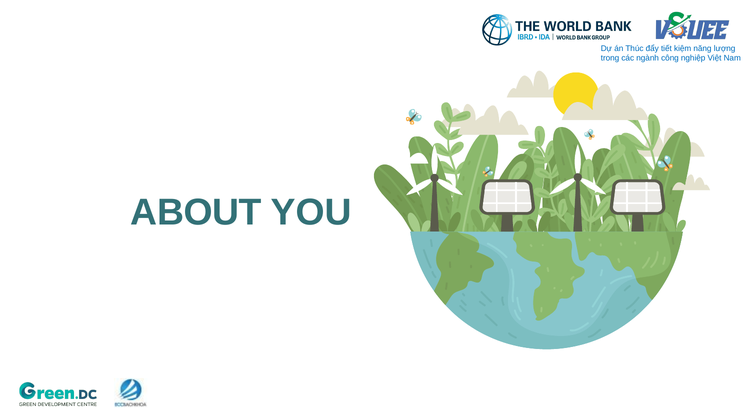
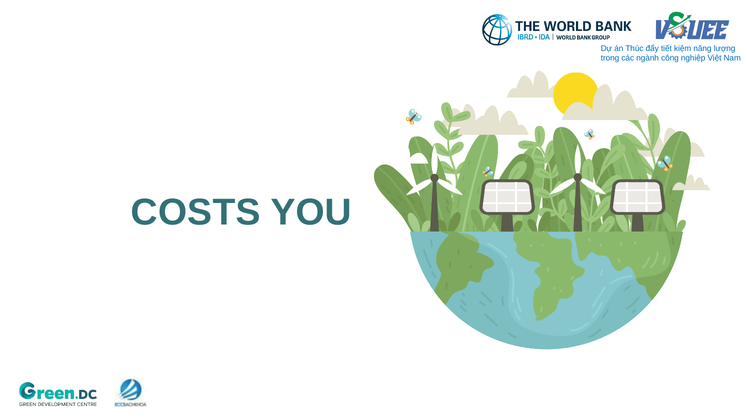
ABOUT: ABOUT -> COSTS
